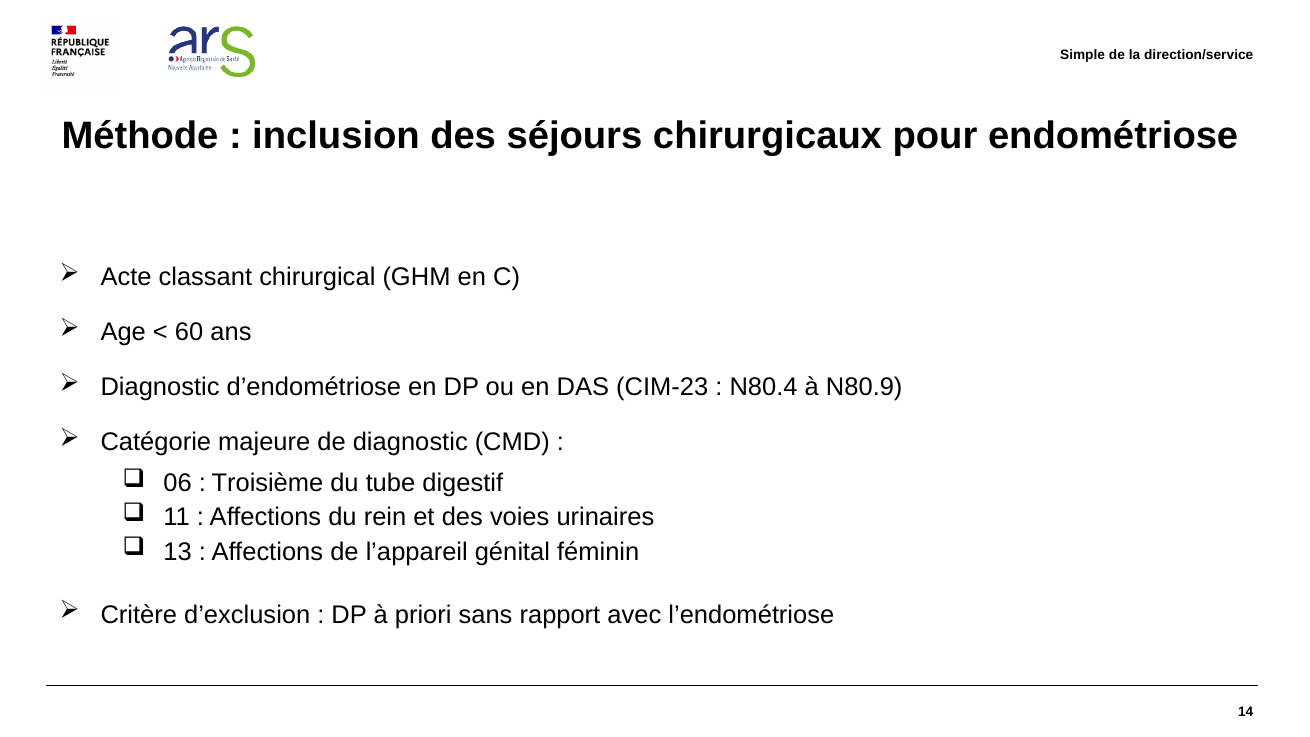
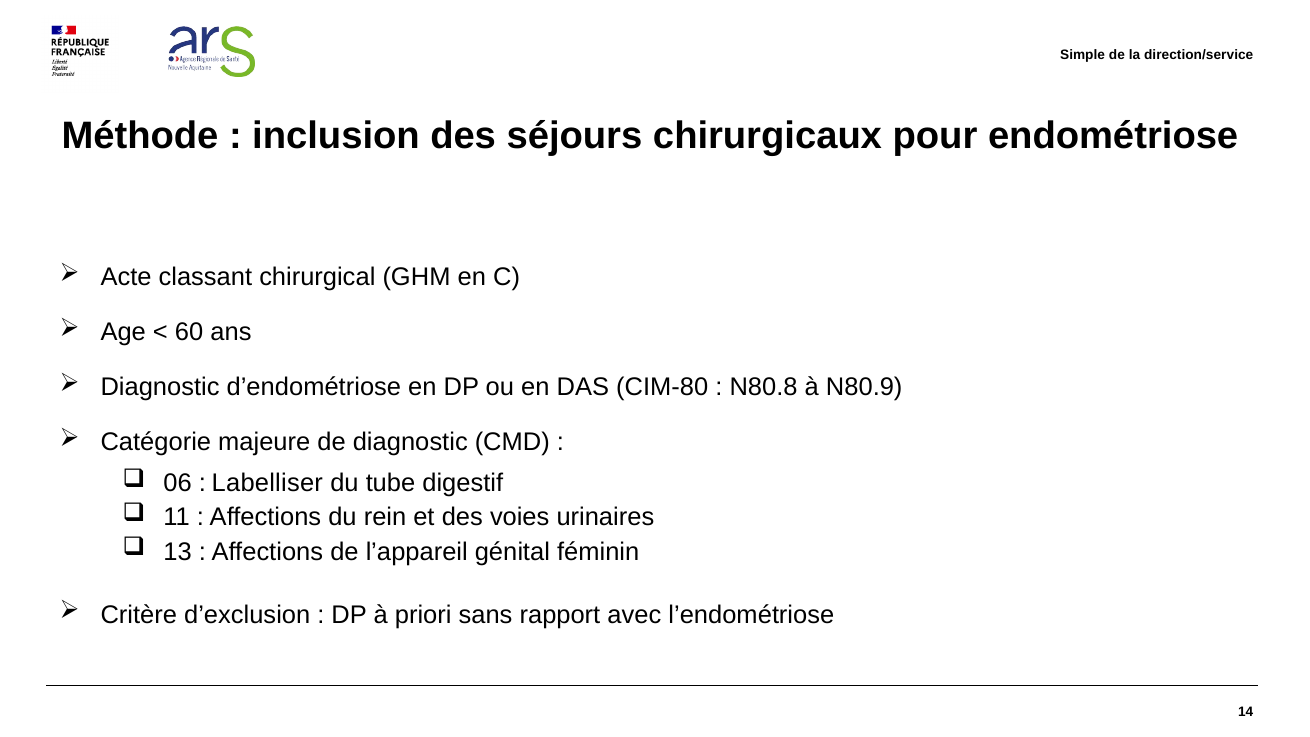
CIM-23: CIM-23 -> CIM-80
N80.4: N80.4 -> N80.8
Troisième: Troisième -> Labelliser
